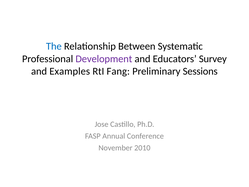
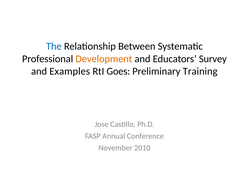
Development colour: purple -> orange
Fang: Fang -> Goes
Sessions: Sessions -> Training
